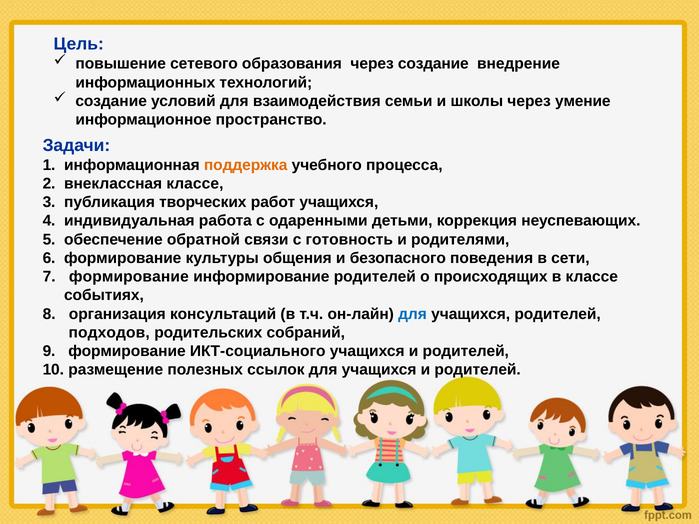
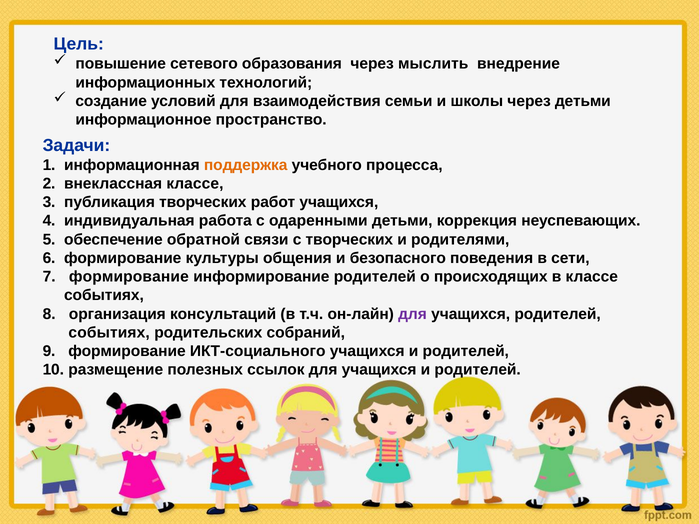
через создание: создание -> мыслить
через умение: умение -> детьми
с готовность: готовность -> творческих
для at (412, 314) colour: blue -> purple
подходов at (109, 333): подходов -> событиях
